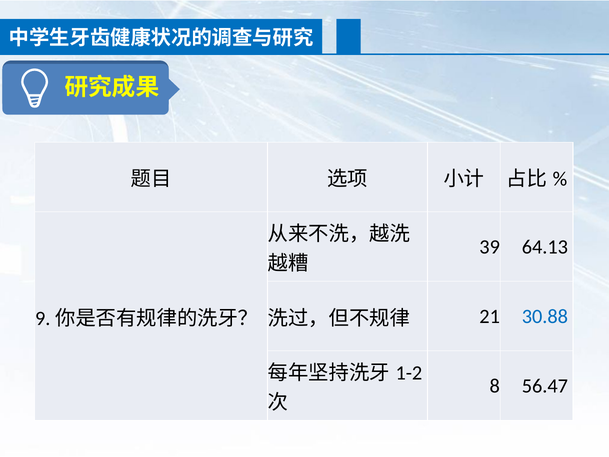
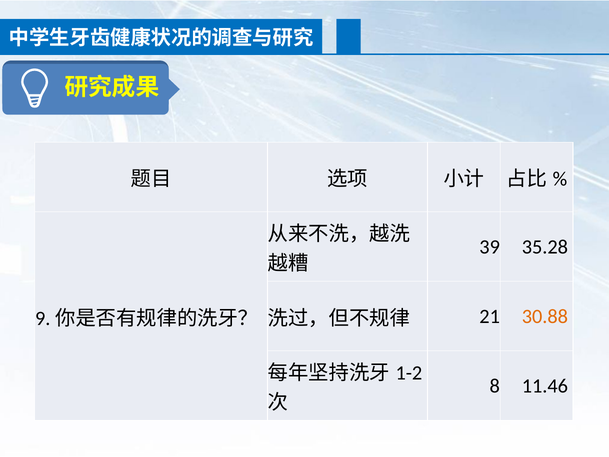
64.13: 64.13 -> 35.28
30.88 colour: blue -> orange
56.47: 56.47 -> 11.46
